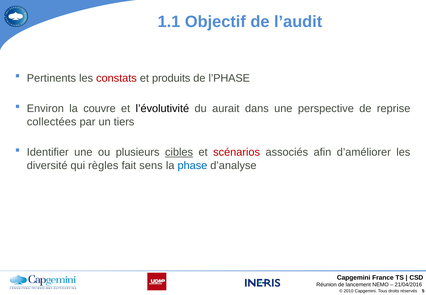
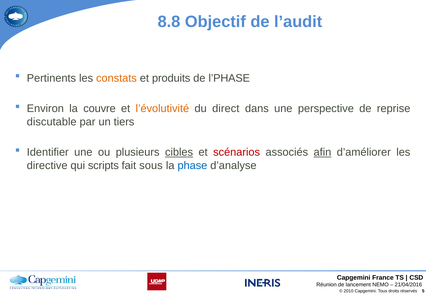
1.1: 1.1 -> 8.8
constats colour: red -> orange
l’évolutivité colour: black -> orange
aurait: aurait -> direct
collectées: collectées -> discutable
afin underline: none -> present
diversité: diversité -> directive
règles: règles -> scripts
sens: sens -> sous
